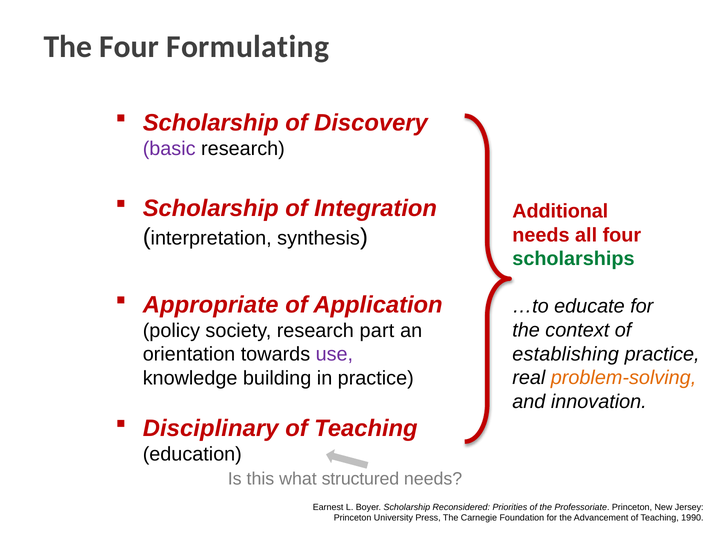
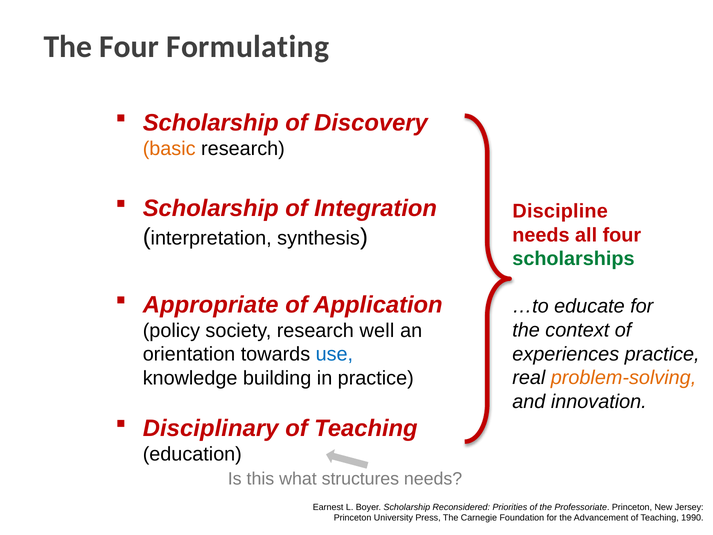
basic colour: purple -> orange
Additional: Additional -> Discipline
part: part -> well
establishing: establishing -> experiences
use colour: purple -> blue
structured: structured -> structures
